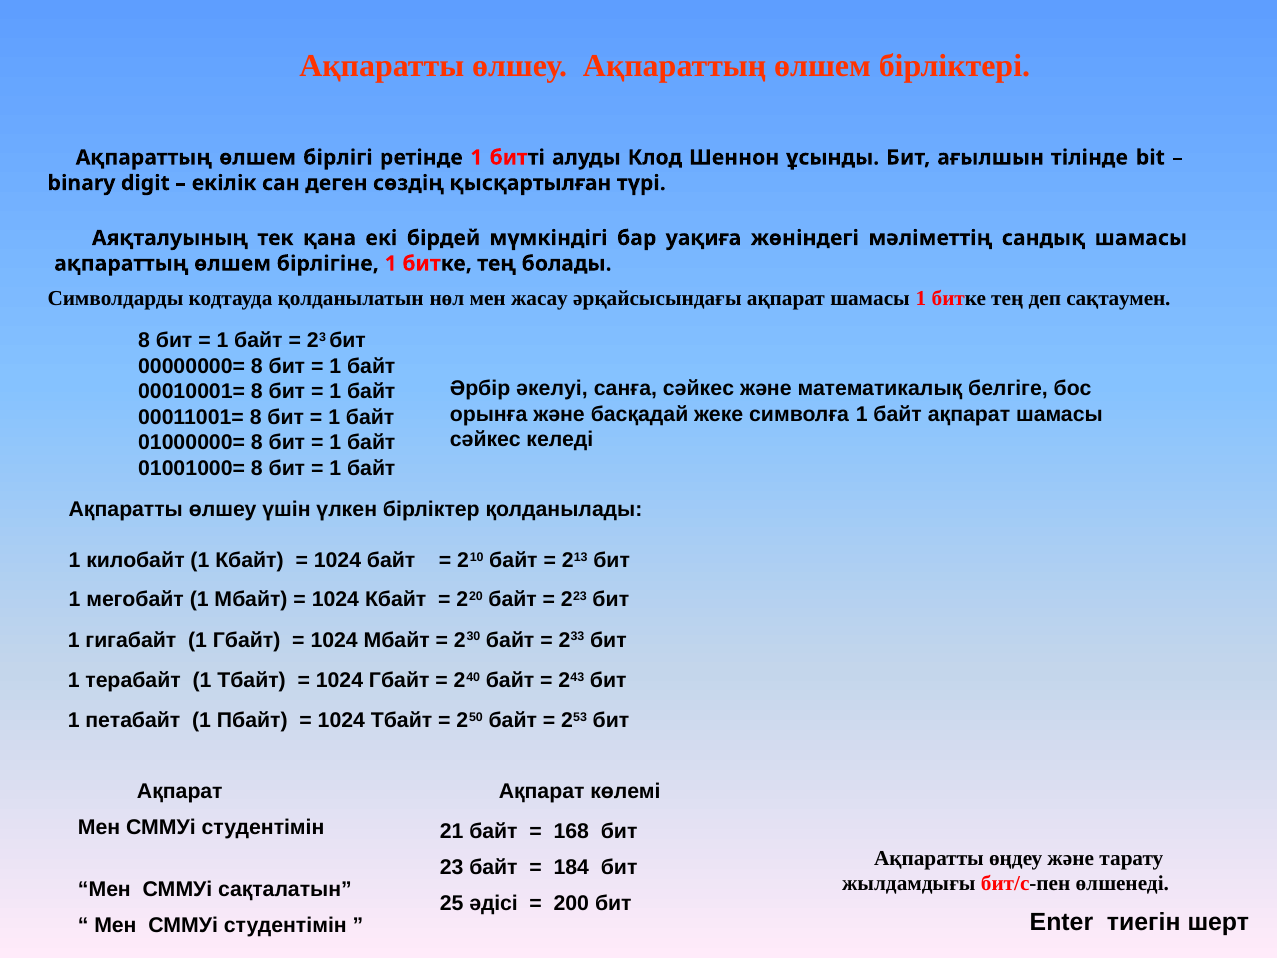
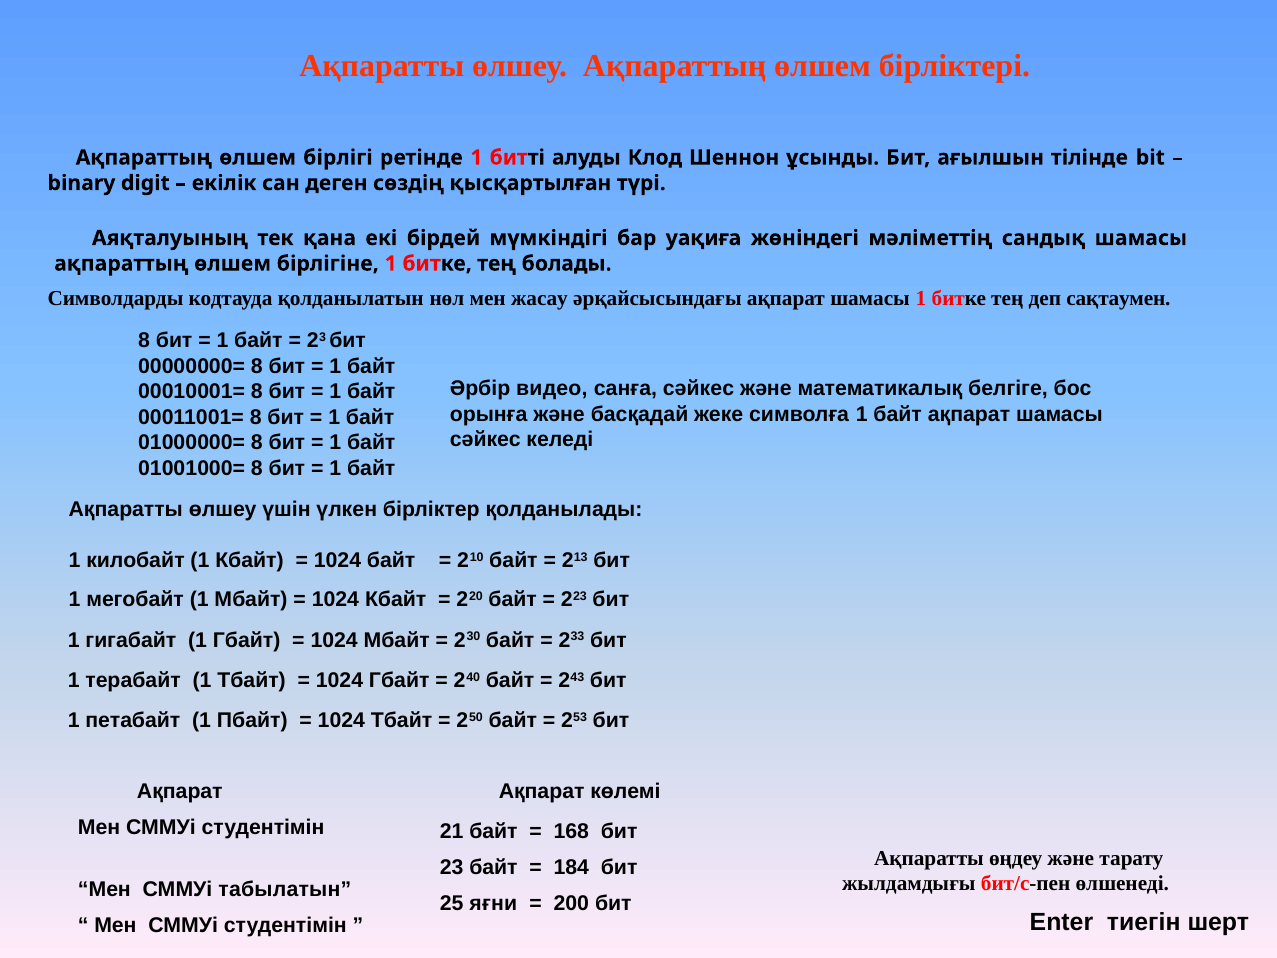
әкелуі: әкелуі -> видео
сақталатын: сақталатын -> табылатын
әдісі: әдісі -> яғни
